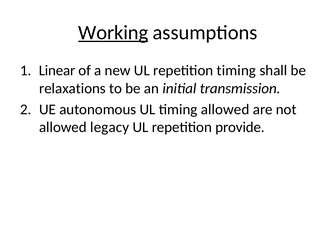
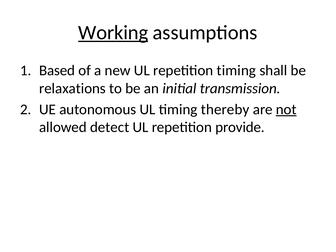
Linear: Linear -> Based
timing allowed: allowed -> thereby
not underline: none -> present
legacy: legacy -> detect
